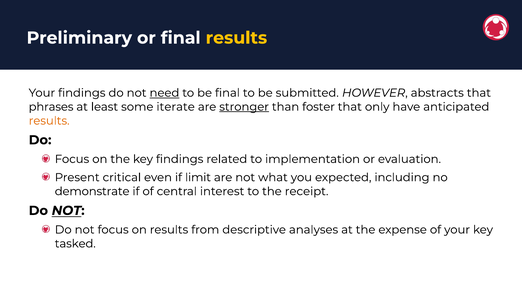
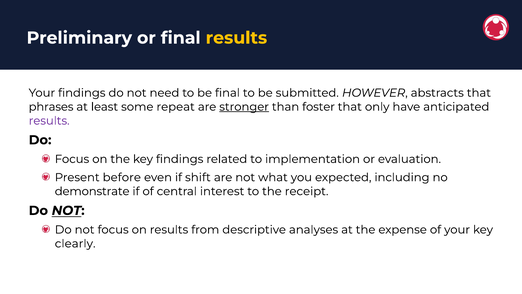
need underline: present -> none
iterate: iterate -> repeat
results at (49, 121) colour: orange -> purple
critical: critical -> before
limit: limit -> shift
tasked: tasked -> clearly
